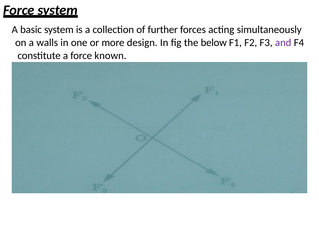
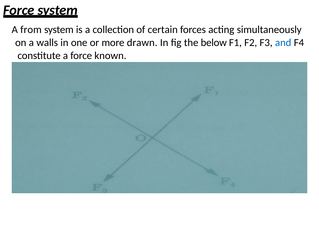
basic: basic -> from
further: further -> certain
design: design -> drawn
and colour: purple -> blue
